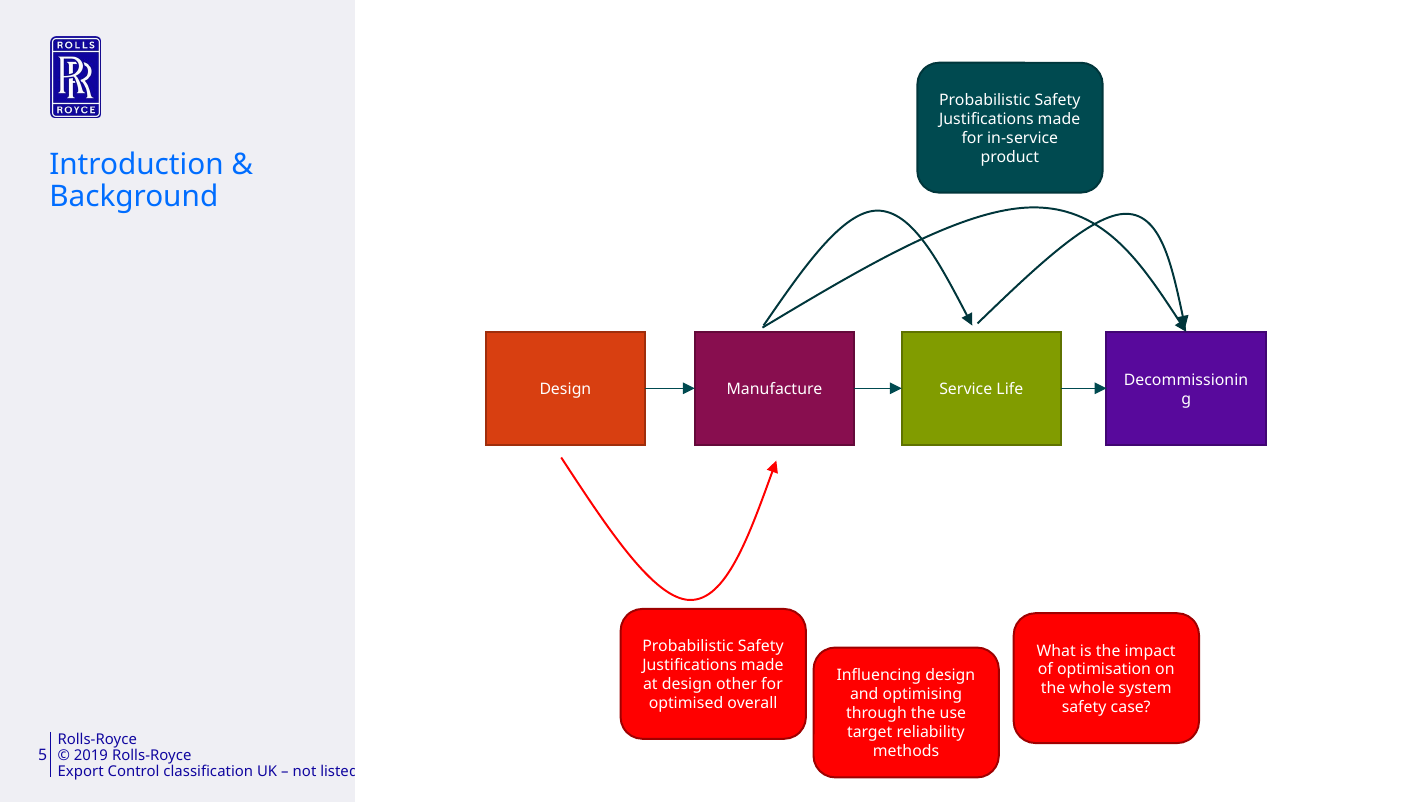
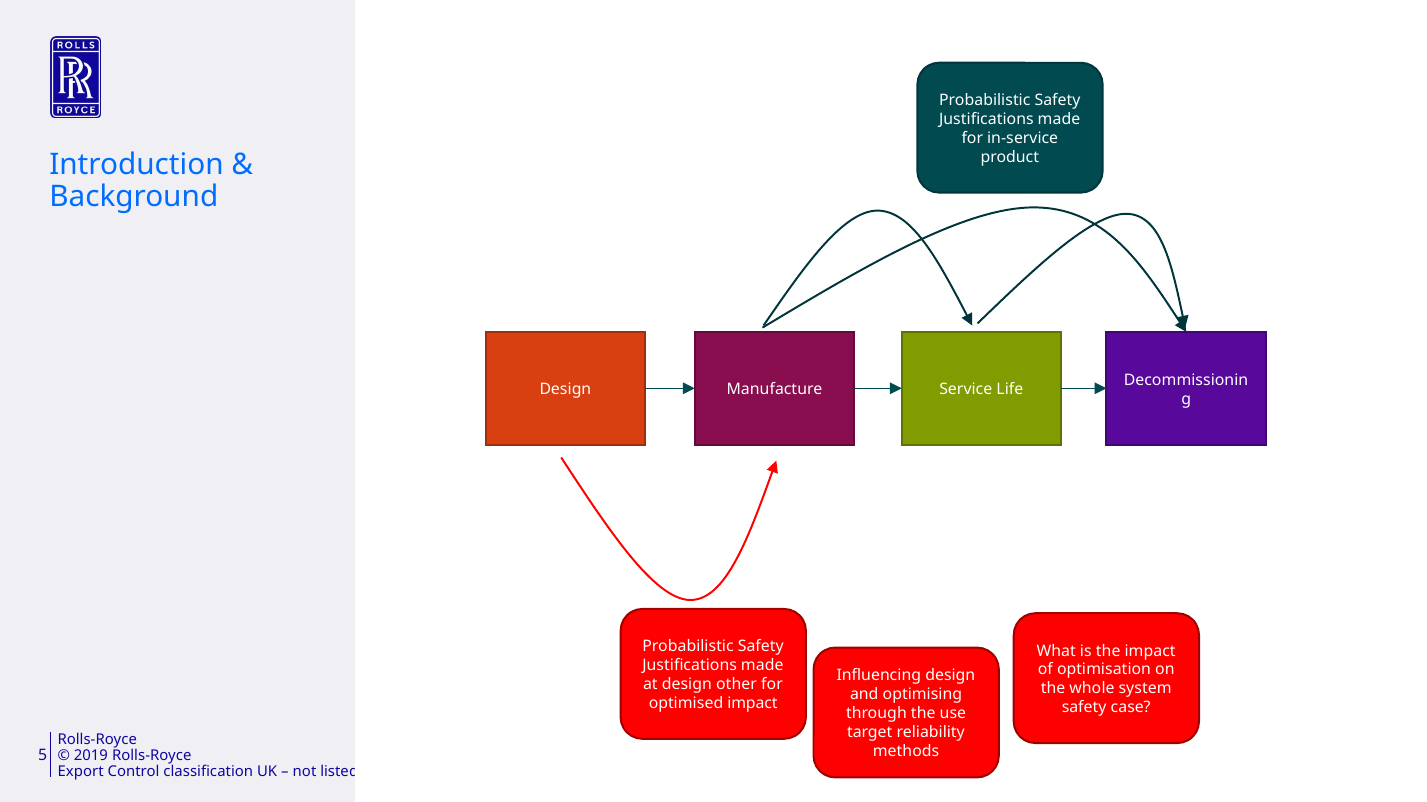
optimised overall: overall -> impact
